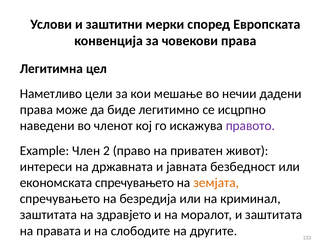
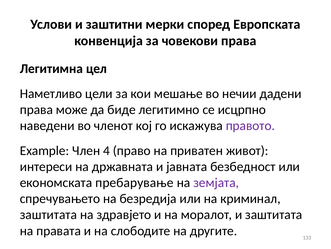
2: 2 -> 4
економската спречувањето: спречувањето -> пребарување
земјата colour: orange -> purple
